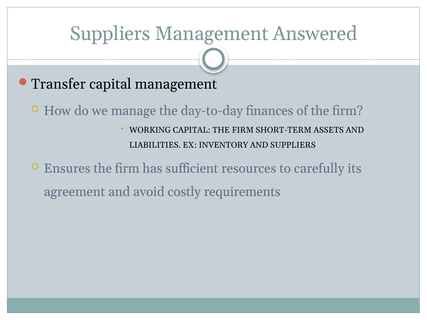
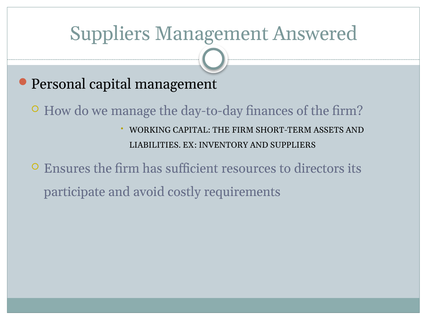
Transfer: Transfer -> Personal
carefully: carefully -> directors
agreement: agreement -> participate
